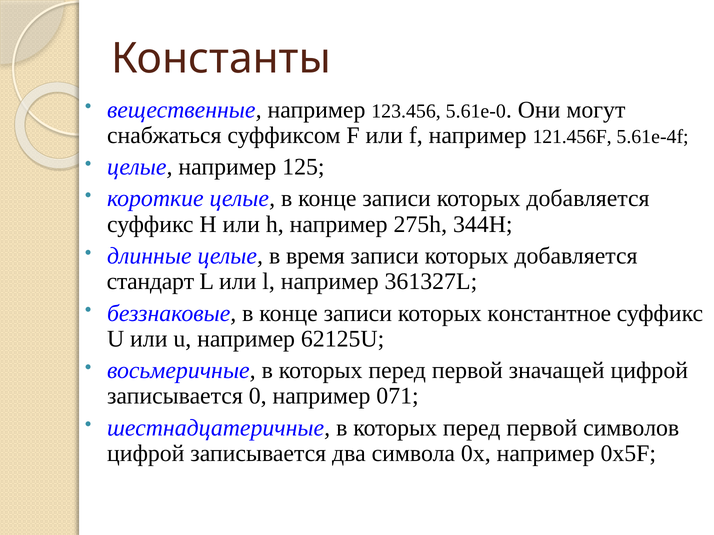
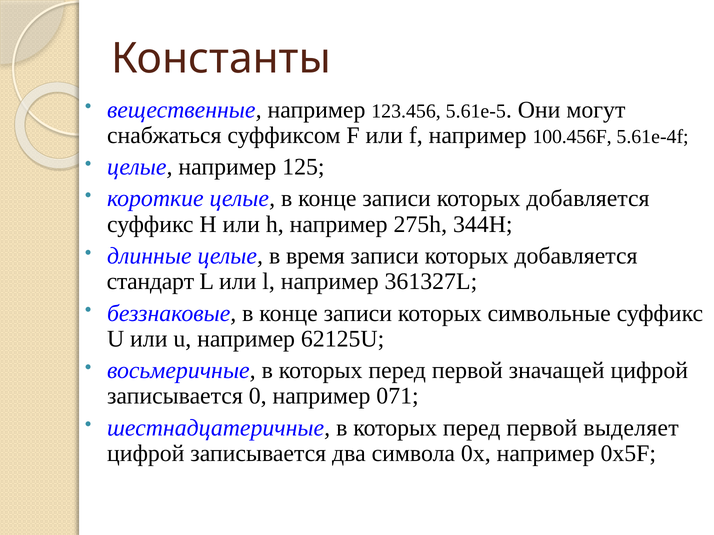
5.61е-0: 5.61е-0 -> 5.61е-5
121.456F: 121.456F -> 100.456F
константное: константное -> символьные
символов: символов -> выделяет
